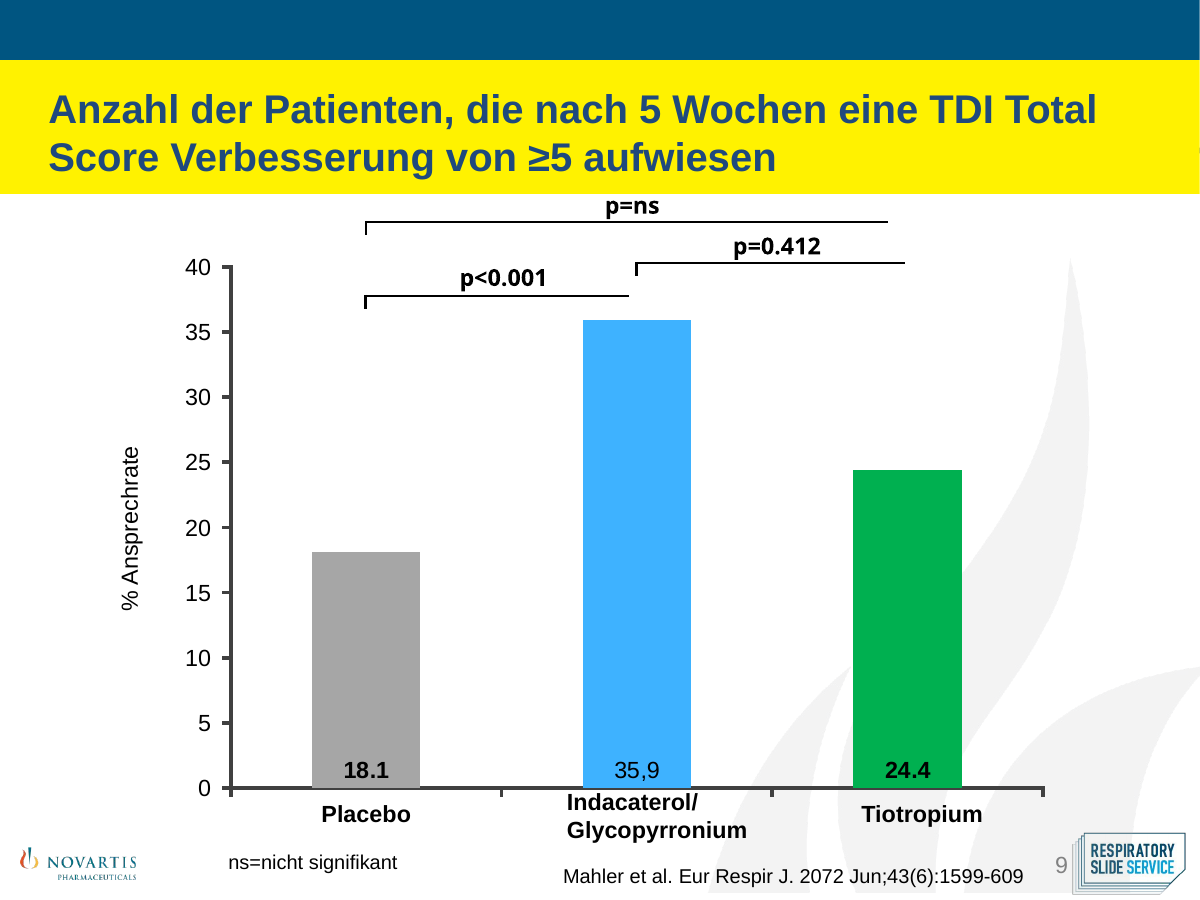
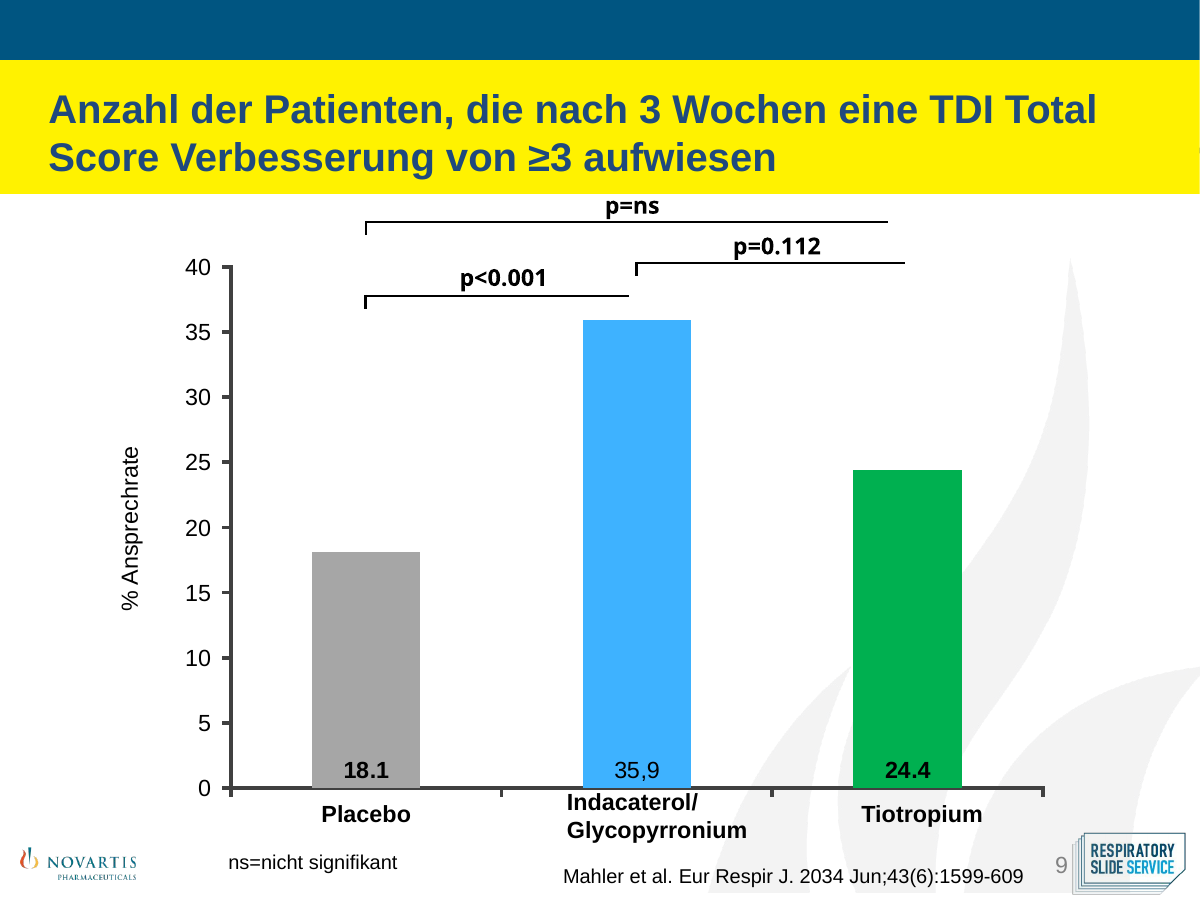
nach 5: 5 -> 3
≥5: ≥5 -> ≥3
p=0.412: p=0.412 -> p=0.112
2072: 2072 -> 2034
